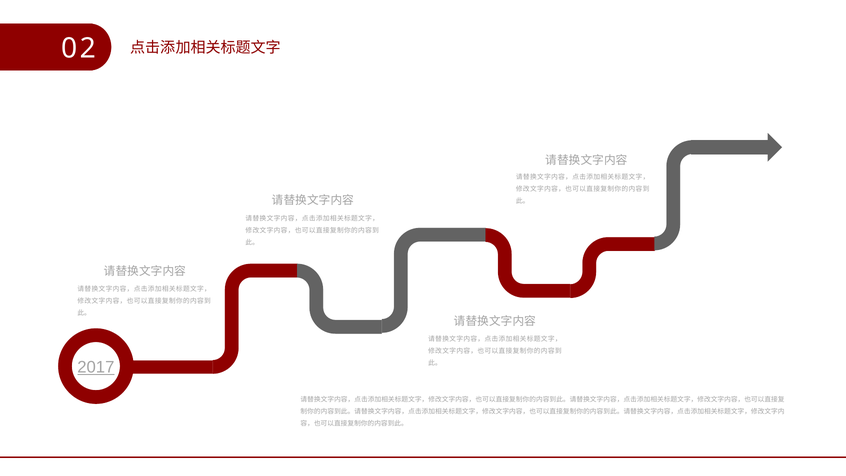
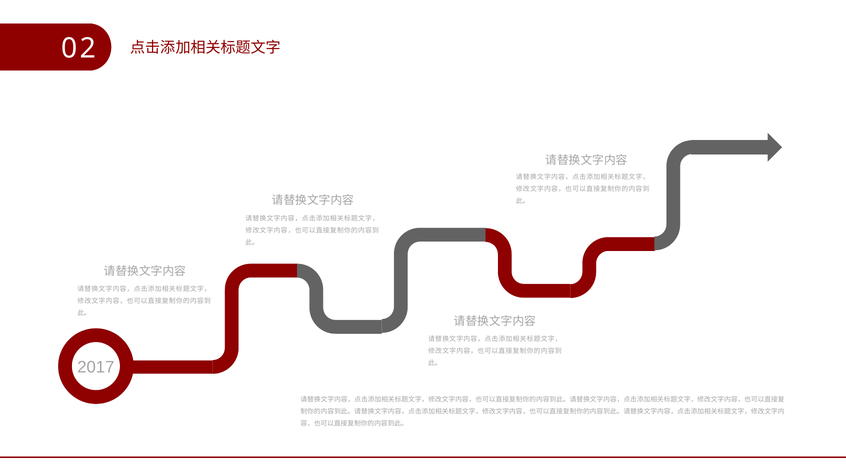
2017 underline: present -> none
